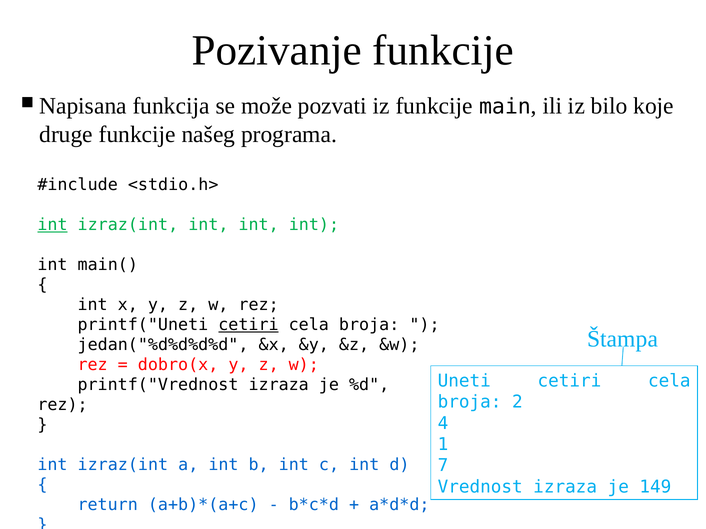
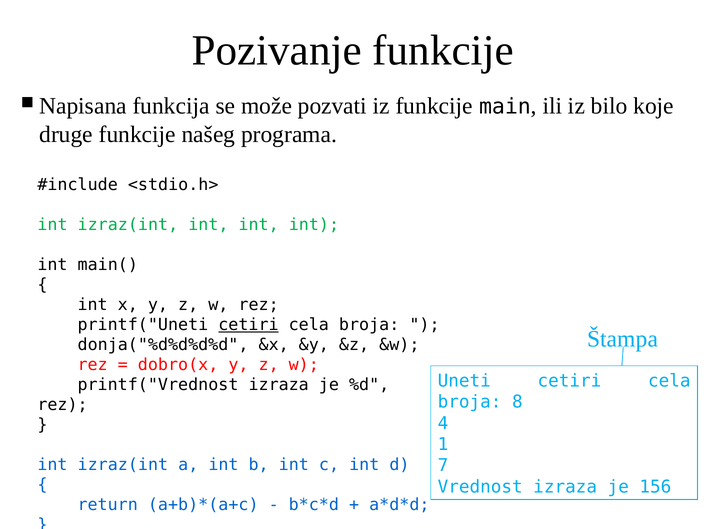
int at (53, 225) underline: present -> none
jedan("%d%d%d%d: jedan("%d%d%d%d -> donja("%d%d%d%d
2: 2 -> 8
149: 149 -> 156
